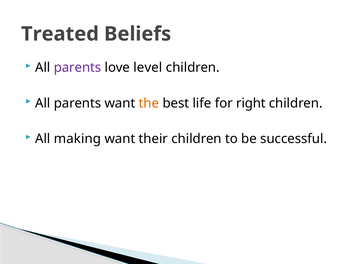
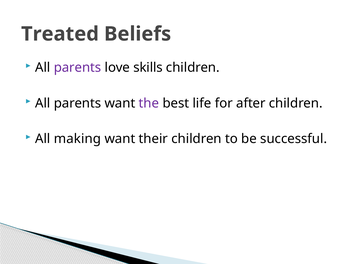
level: level -> skills
the colour: orange -> purple
right: right -> after
